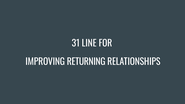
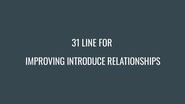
RETURNING: RETURNING -> INTRODUCE
